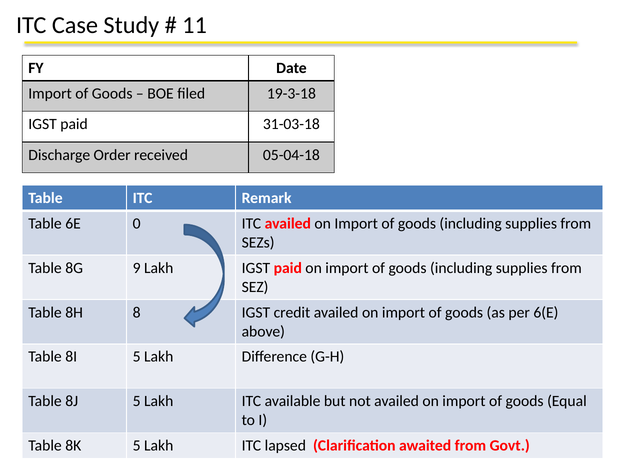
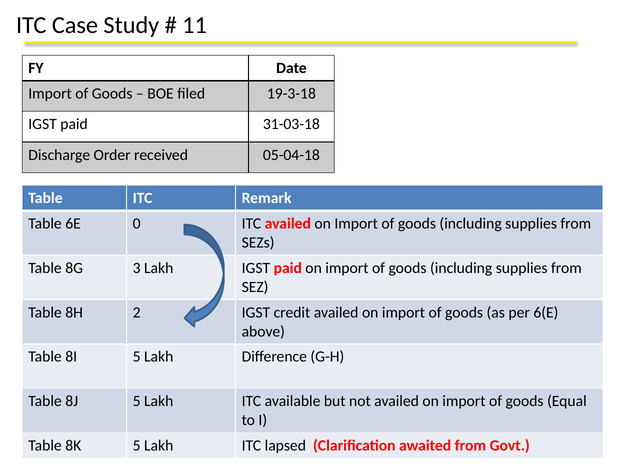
9: 9 -> 3
8: 8 -> 2
